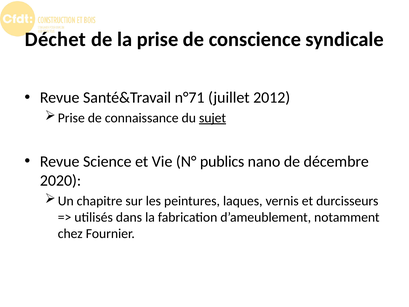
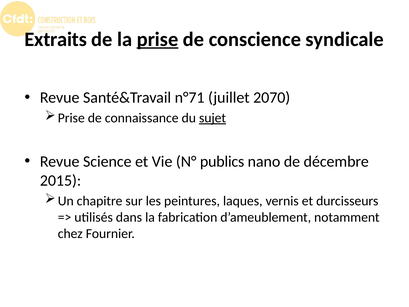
Déchet: Déchet -> Extraits
prise at (158, 39) underline: none -> present
2012: 2012 -> 2070
2020: 2020 -> 2015
